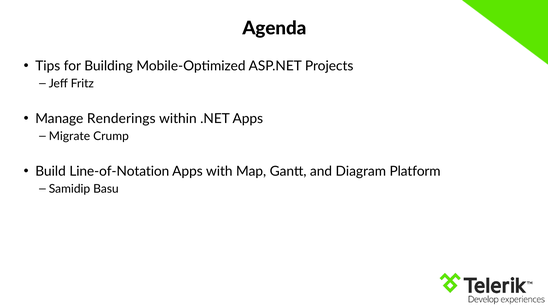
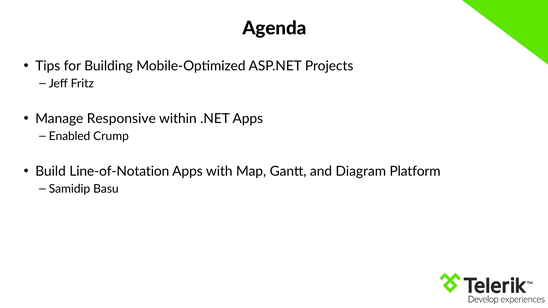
Renderings: Renderings -> Responsive
Migrate: Migrate -> Enabled
